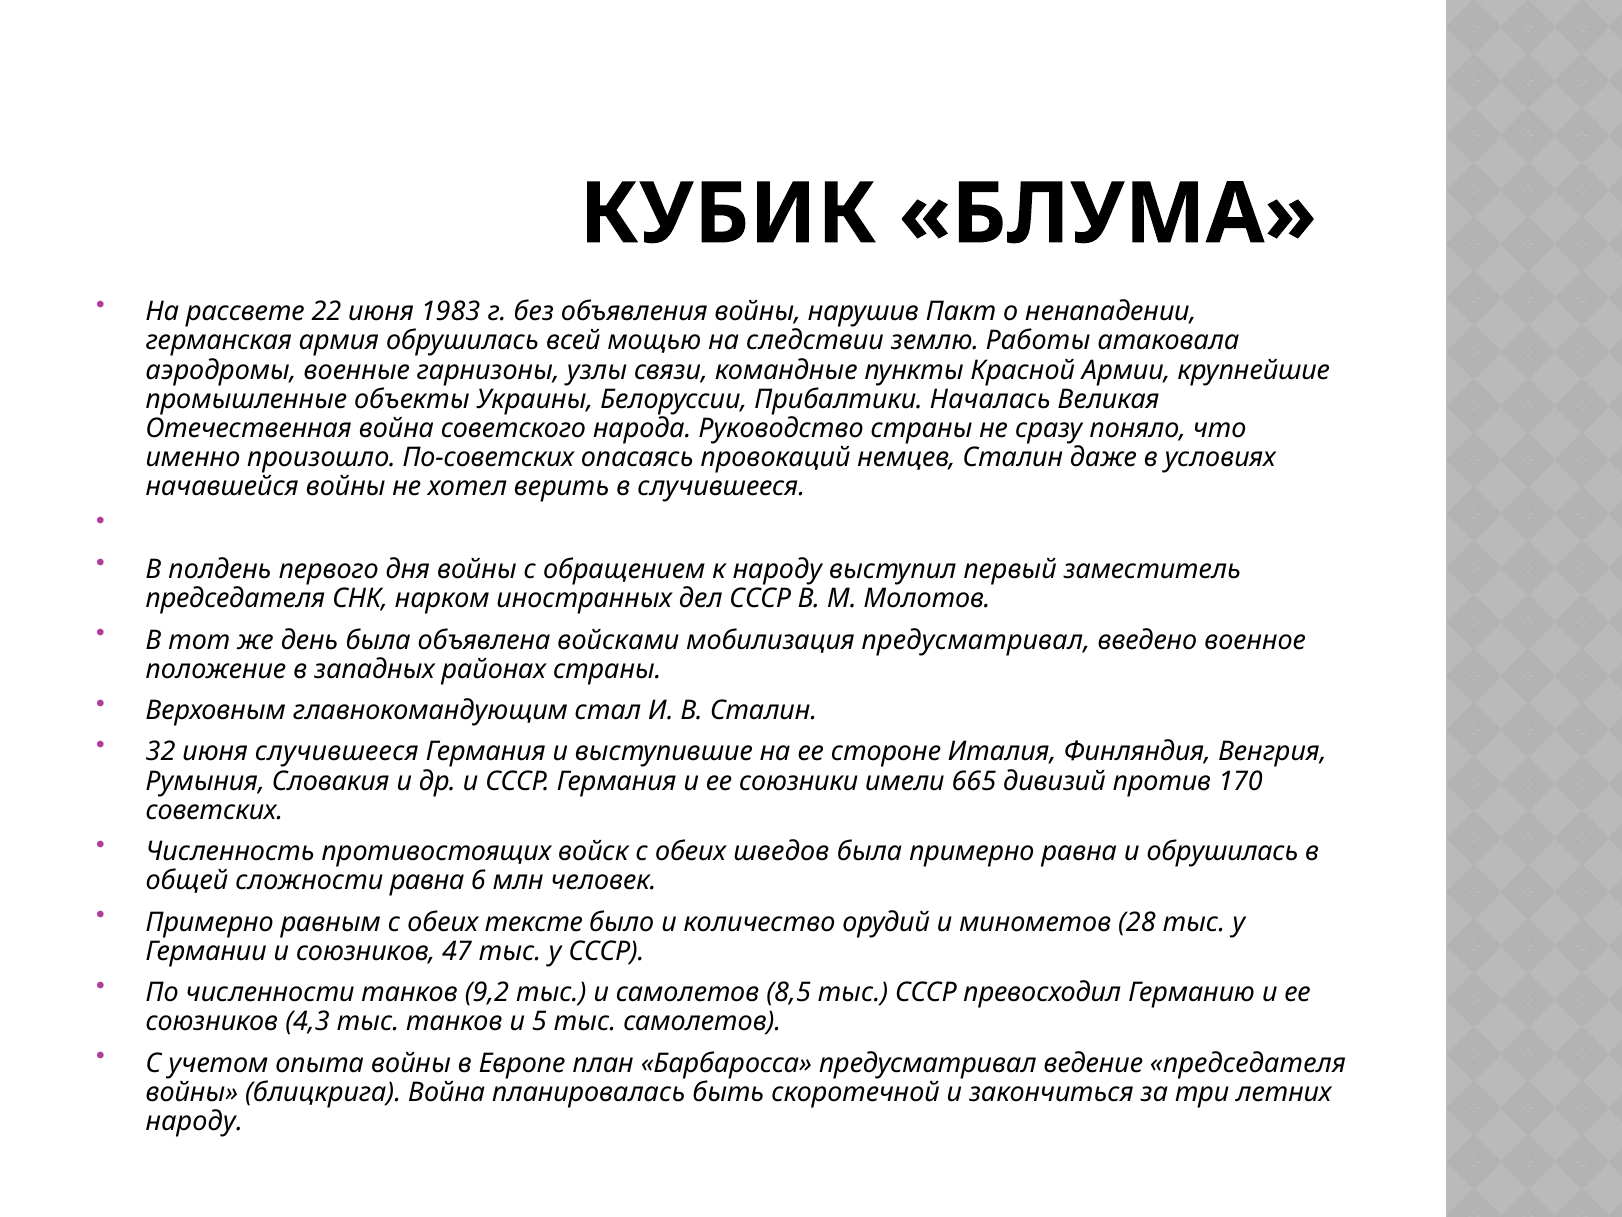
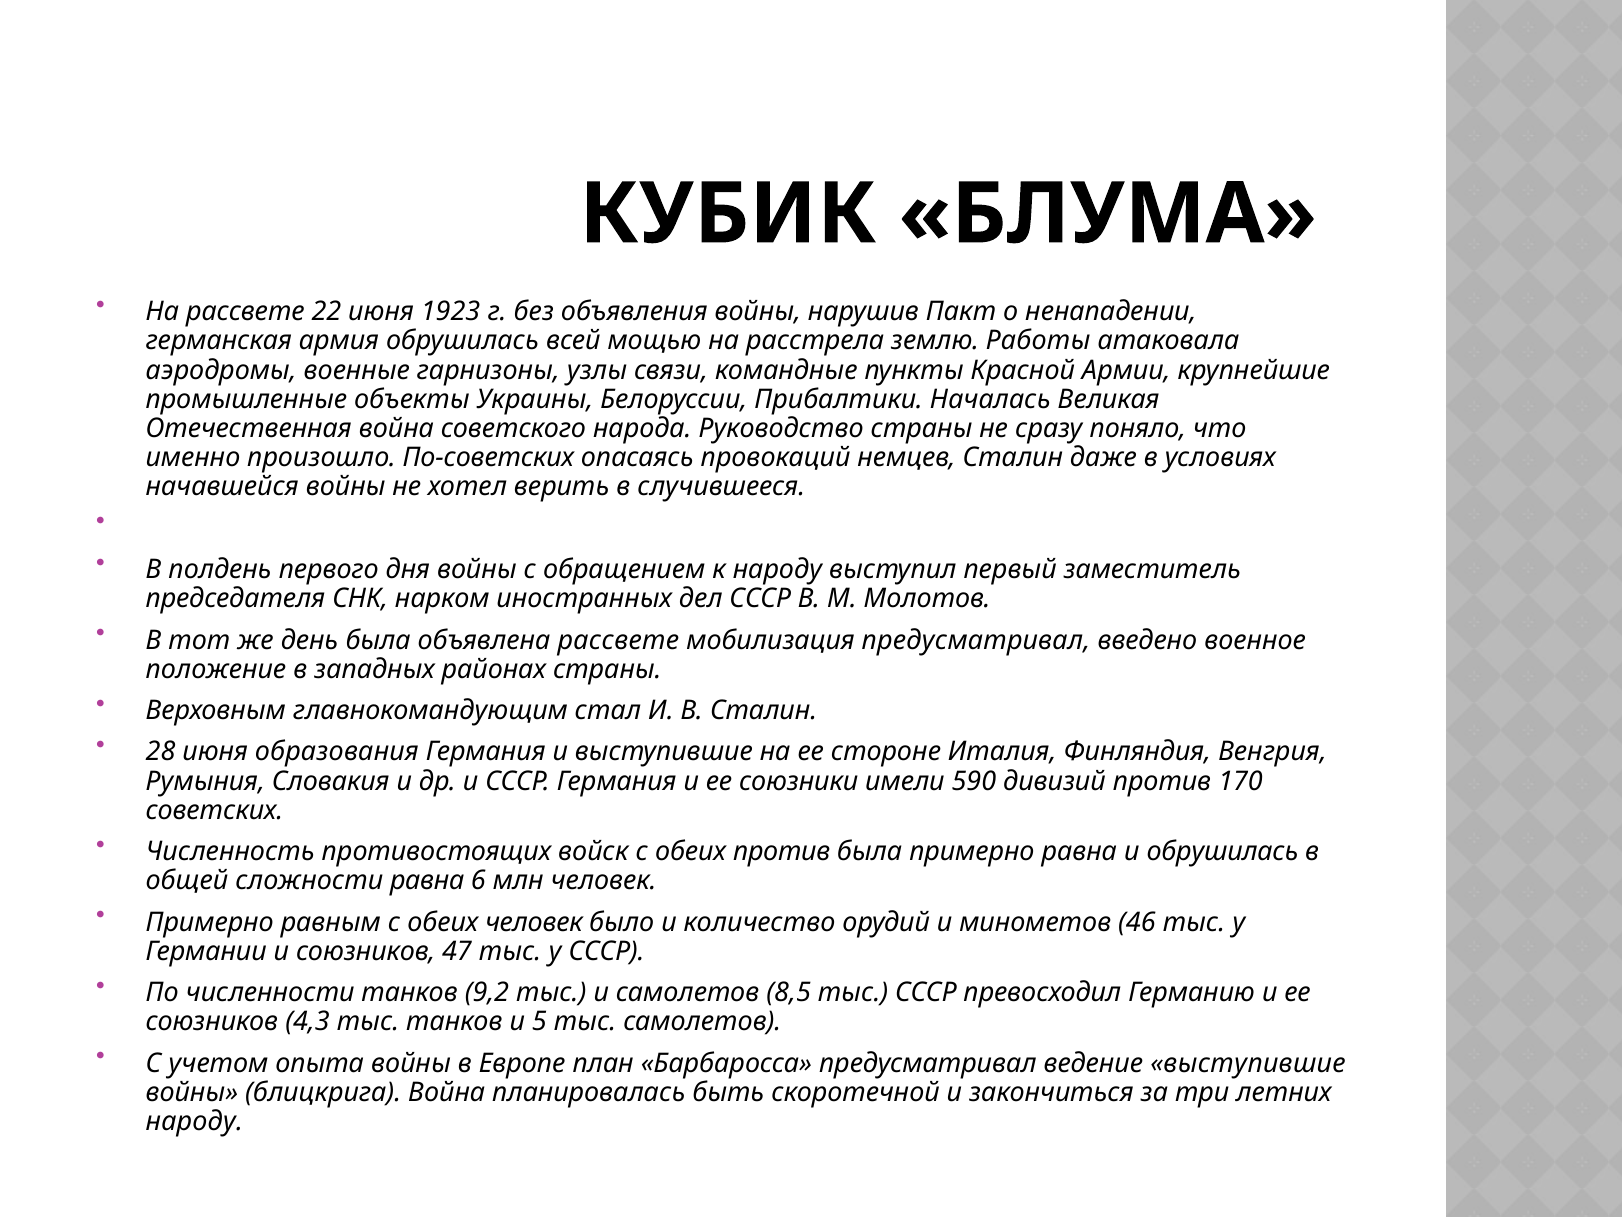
1983: 1983 -> 1923
следствии: следствии -> расстрела
объявлена войсками: войсками -> рассвете
32: 32 -> 28
июня случившееся: случившееся -> образования
665: 665 -> 590
обеих шведов: шведов -> против
обеих тексте: тексте -> человек
28: 28 -> 46
ведение председателя: председателя -> выступившие
